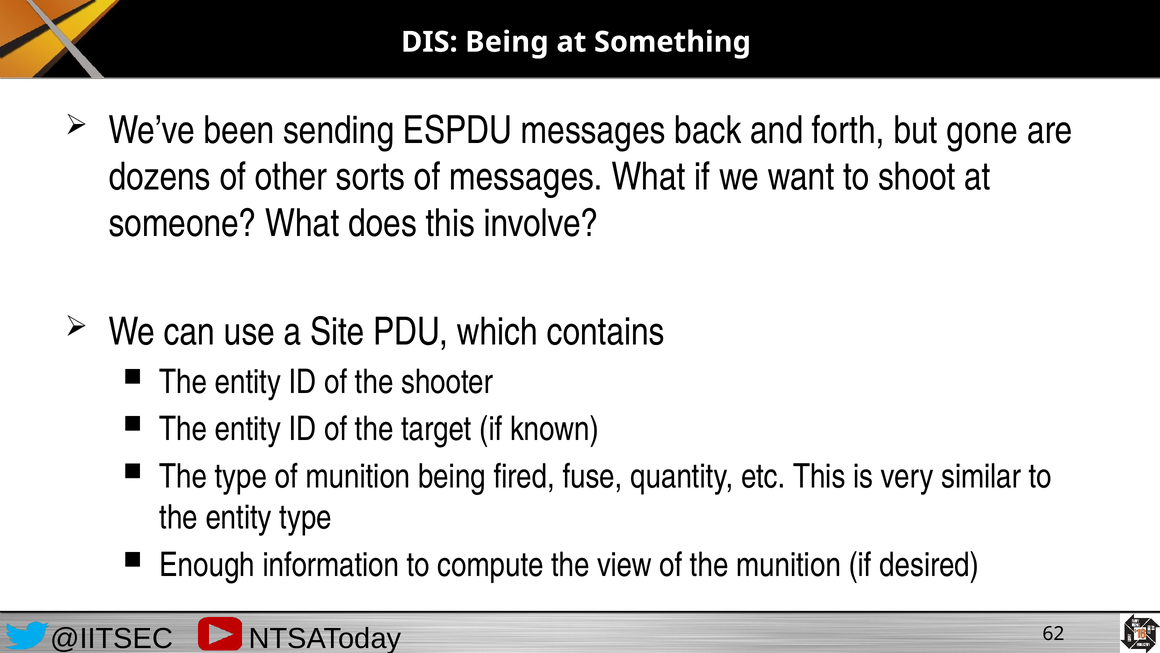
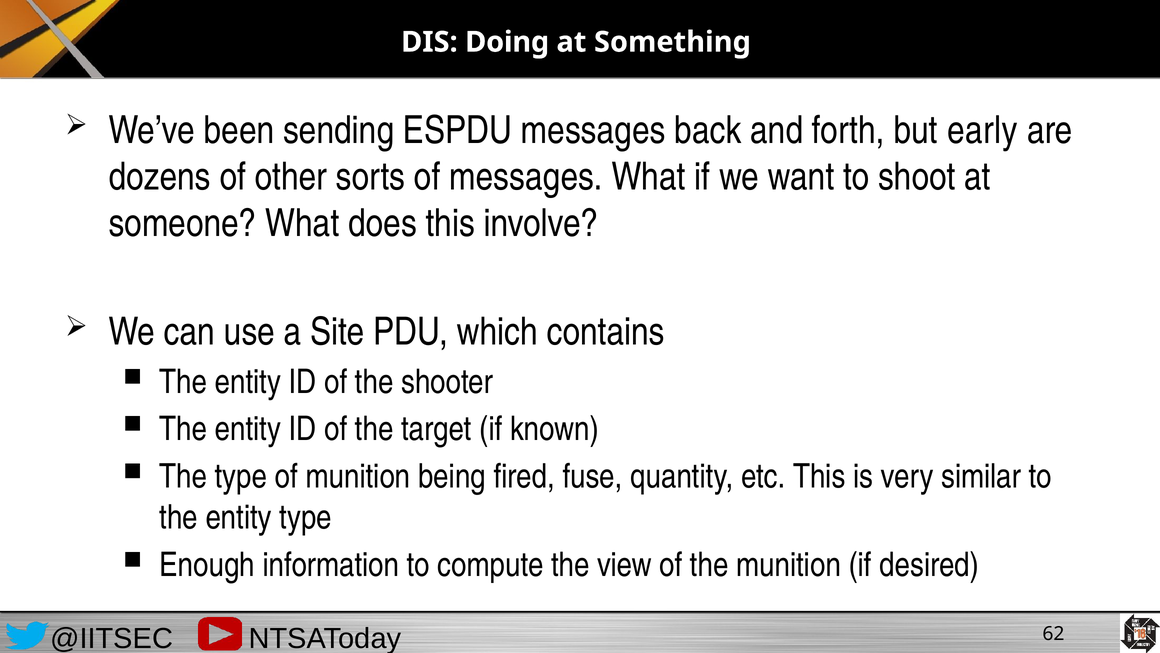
DIS Being: Being -> Doing
gone: gone -> early
